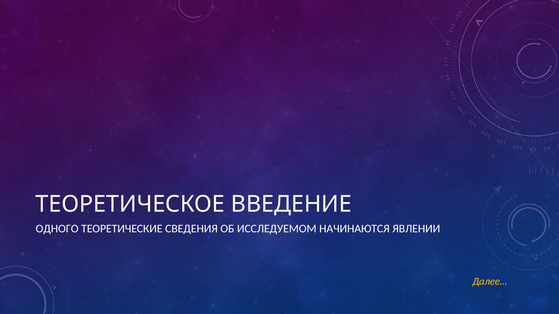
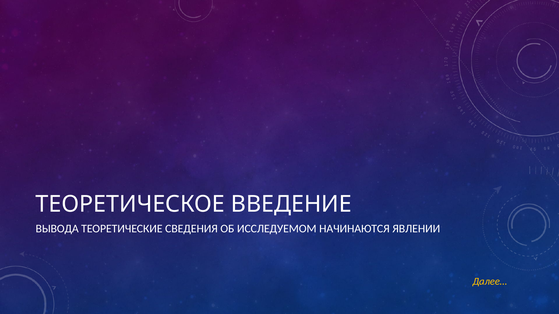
ОДНОГО: ОДНОГО -> ВЫВОДА
